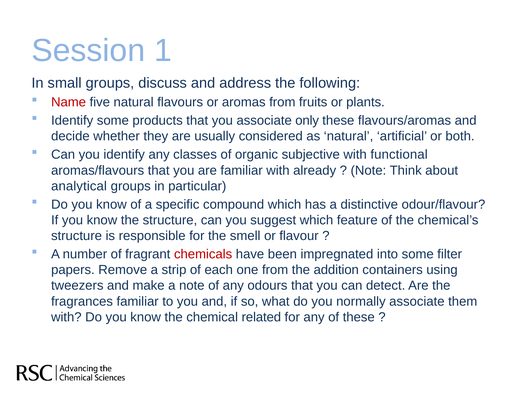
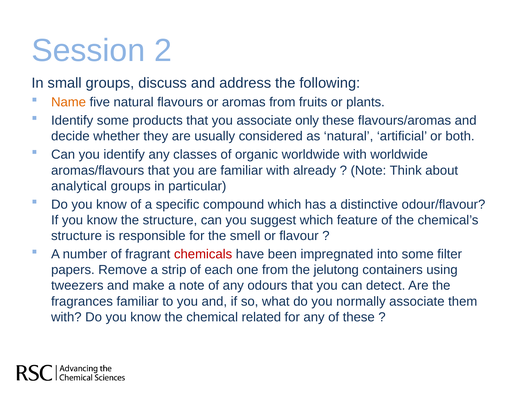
1: 1 -> 2
Name colour: red -> orange
organic subjective: subjective -> worldwide
with functional: functional -> worldwide
addition: addition -> jelutong
